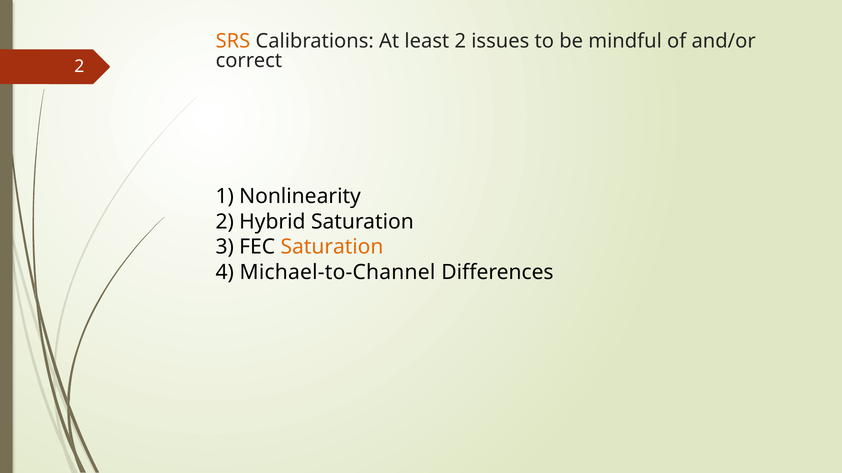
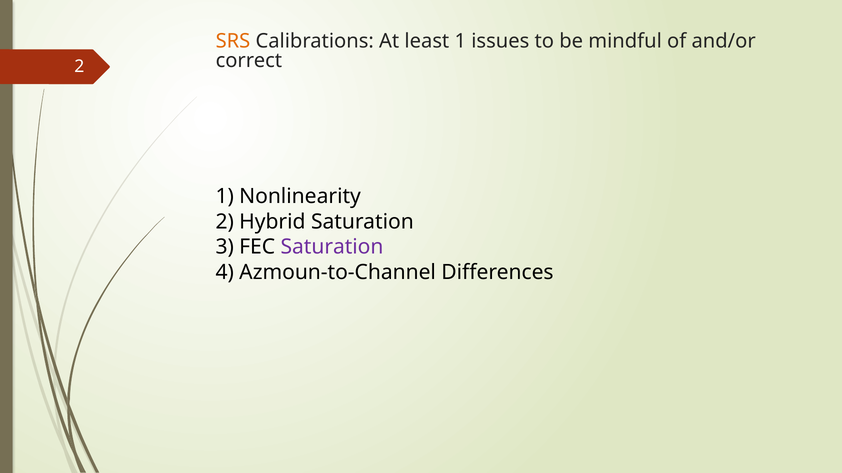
least 2: 2 -> 1
Saturation at (332, 247) colour: orange -> purple
Michael-to-Channel: Michael-to-Channel -> Azmoun-to-Channel
